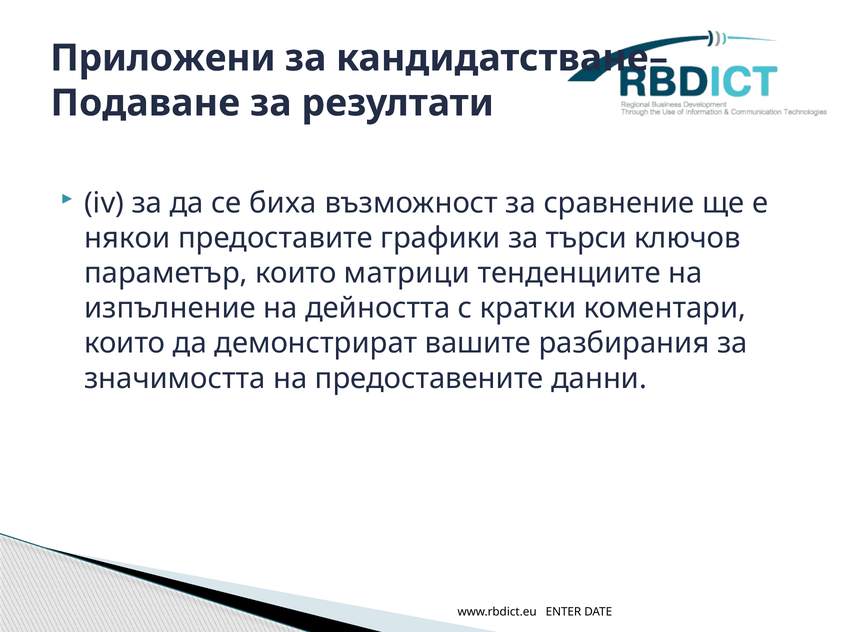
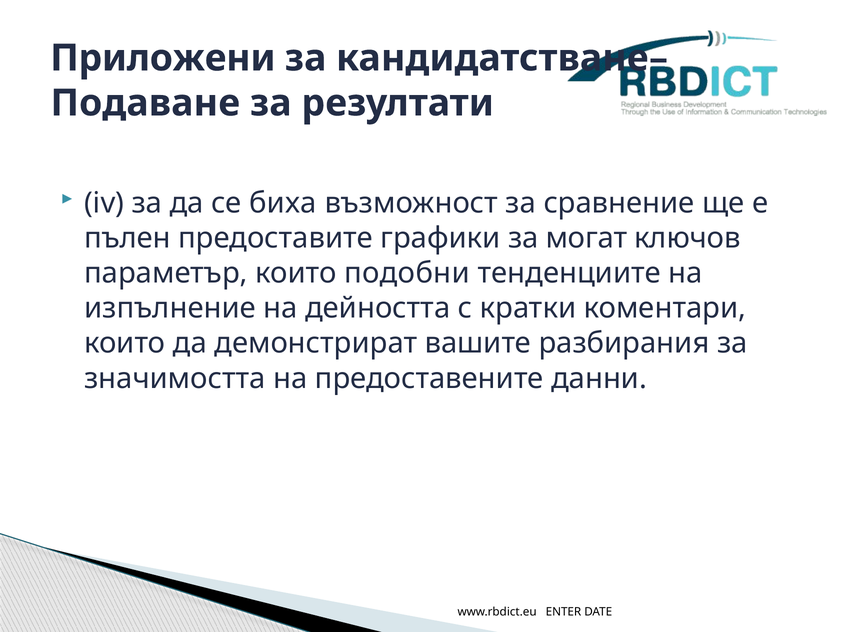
някои: някои -> пълен
търси: търси -> могат
матрици: матрици -> подобни
